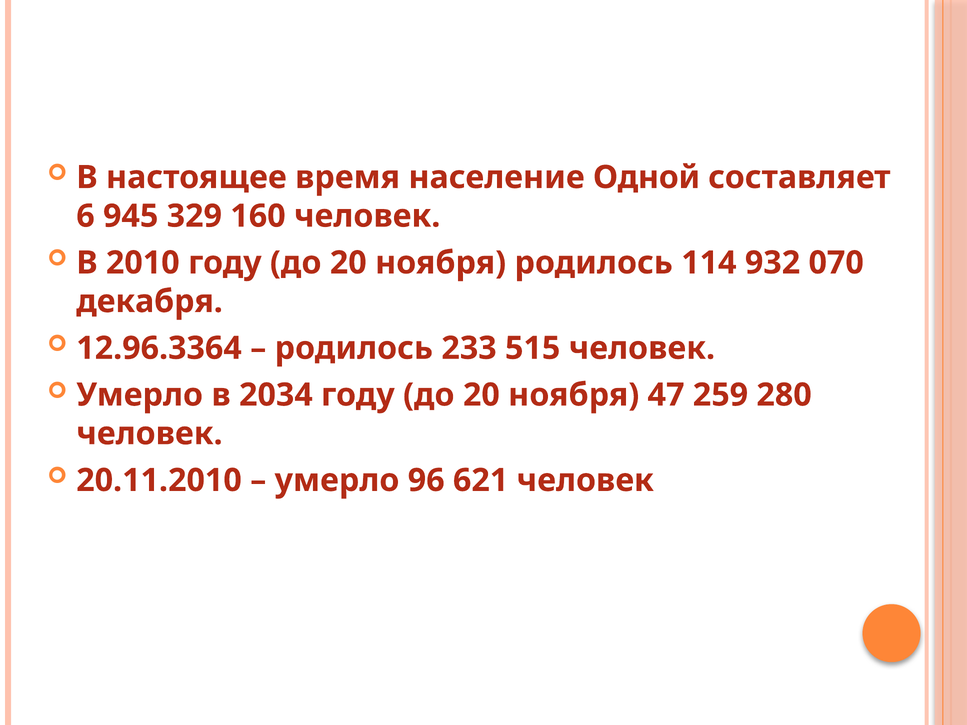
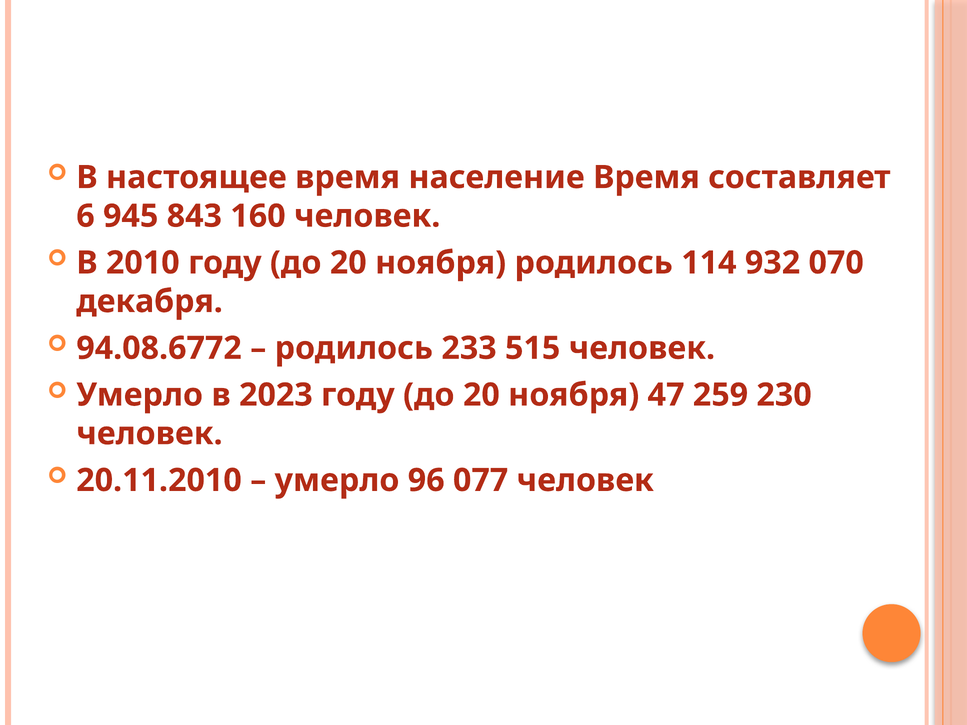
население Одной: Одной -> Время
329: 329 -> 843
12.96.3364: 12.96.3364 -> 94.08.6772
2034: 2034 -> 2023
280: 280 -> 230
621: 621 -> 077
